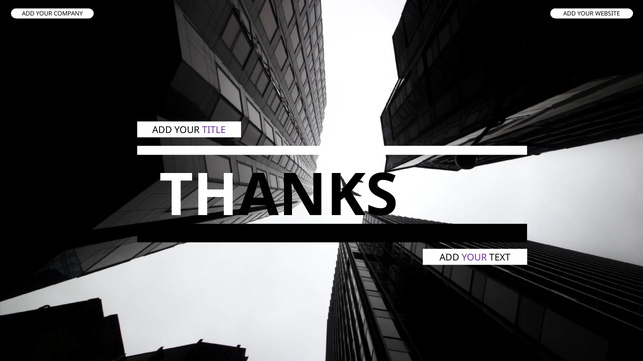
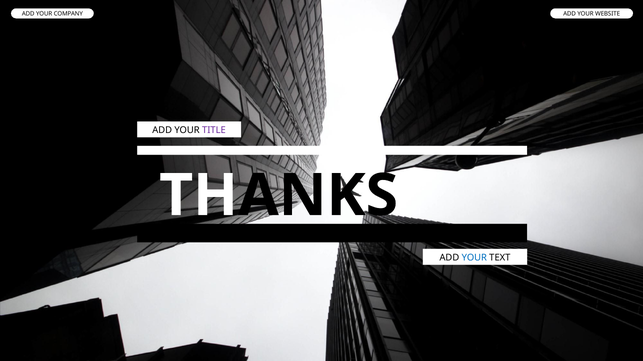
YOUR at (474, 258) colour: purple -> blue
